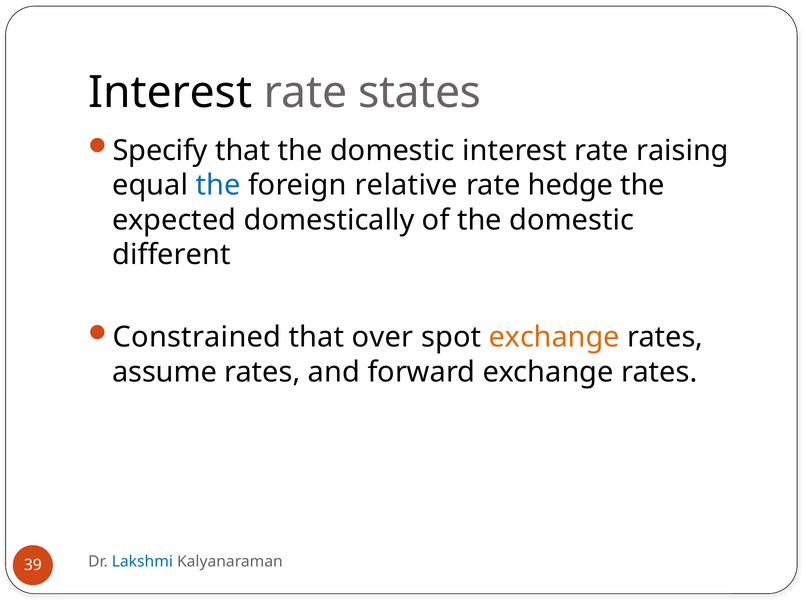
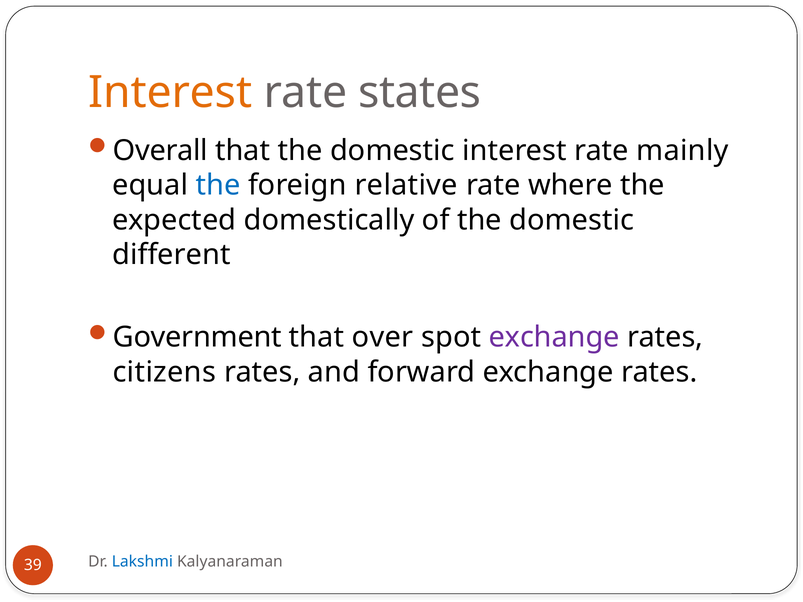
Interest at (170, 93) colour: black -> orange
Specify: Specify -> Overall
raising: raising -> mainly
hedge: hedge -> where
Constrained: Constrained -> Government
exchange at (554, 337) colour: orange -> purple
assume: assume -> citizens
